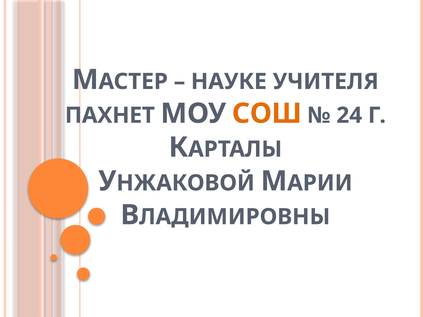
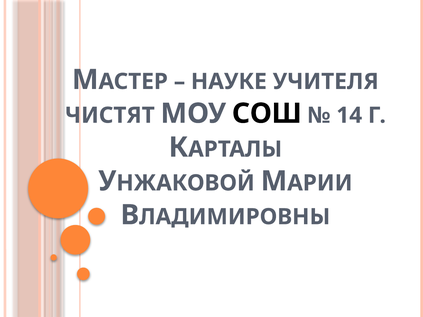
ПАХНЕТ: ПАХНЕТ -> ЧИСТЯТ
СОШ colour: orange -> black
24: 24 -> 14
